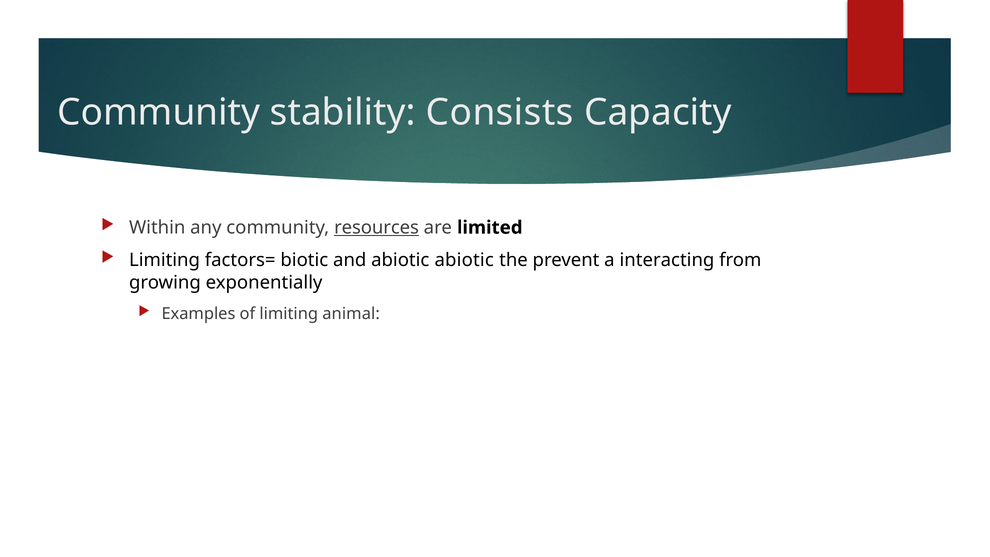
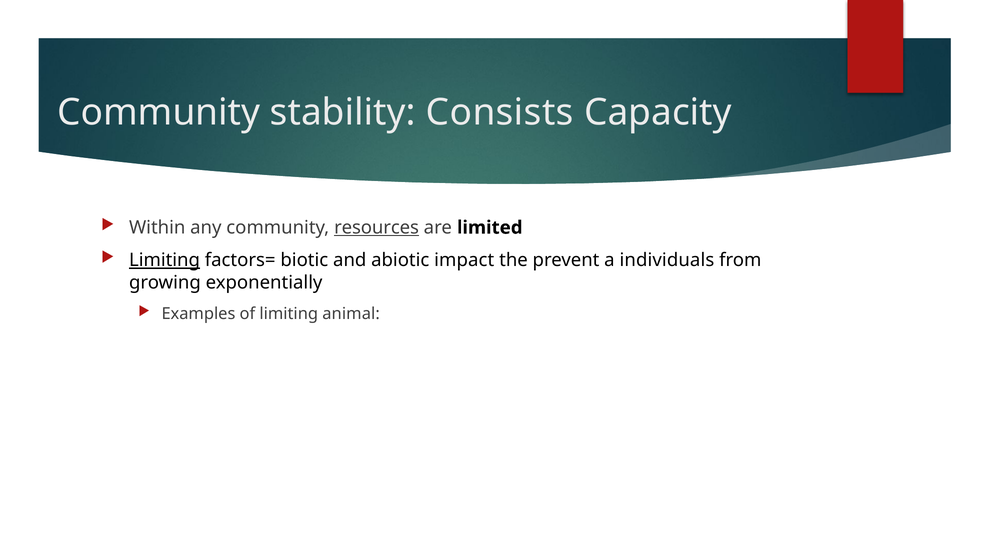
Limiting at (165, 260) underline: none -> present
abiotic abiotic: abiotic -> impact
interacting: interacting -> individuals
